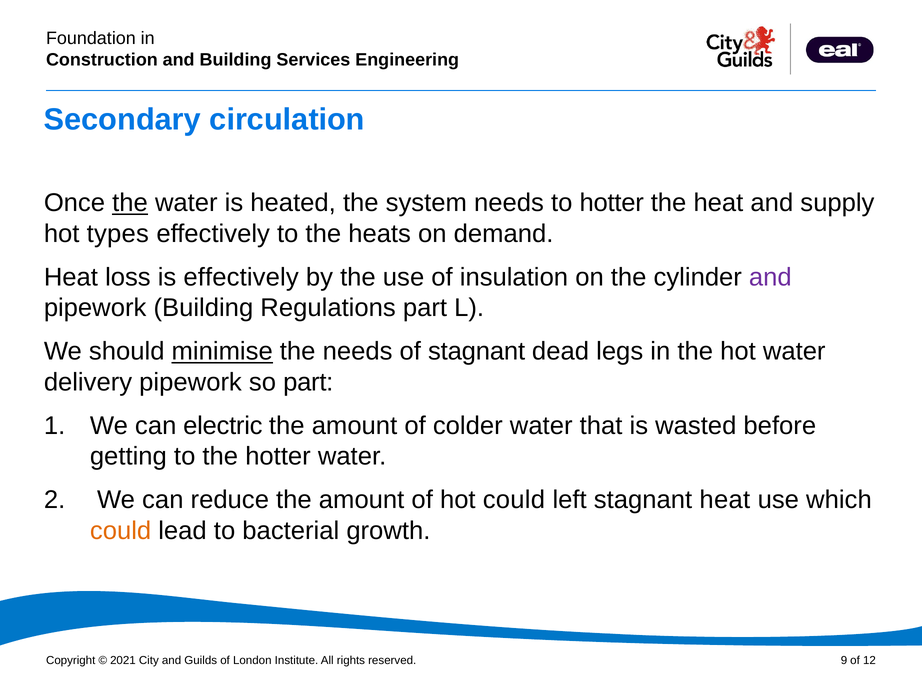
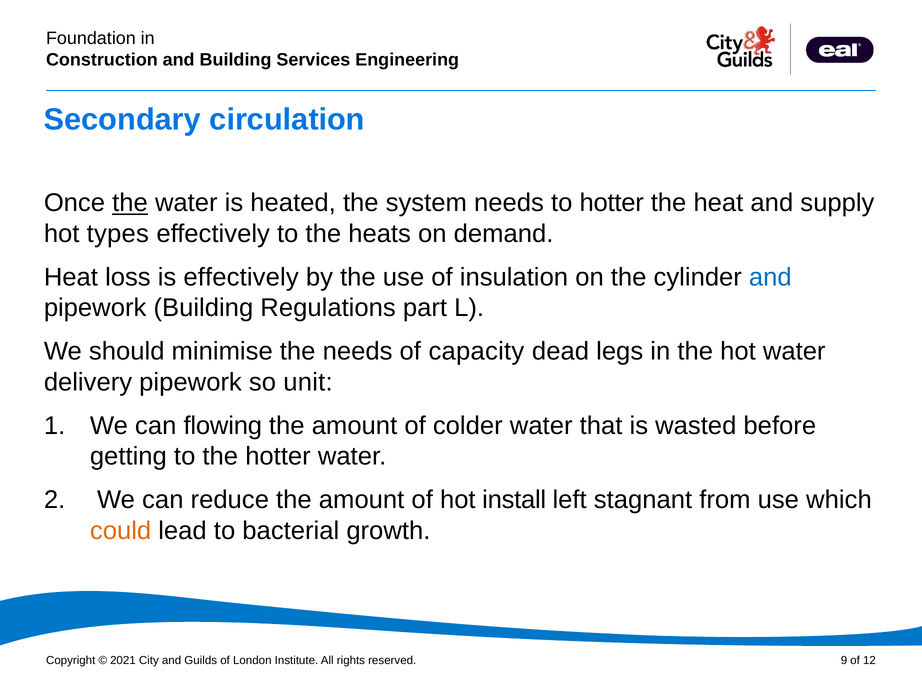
and at (770, 277) colour: purple -> blue
minimise underline: present -> none
of stagnant: stagnant -> capacity
so part: part -> unit
electric: electric -> flowing
hot could: could -> install
stagnant heat: heat -> from
